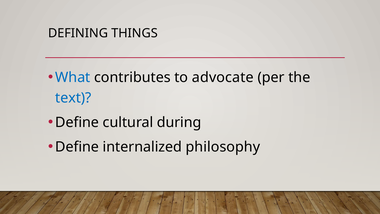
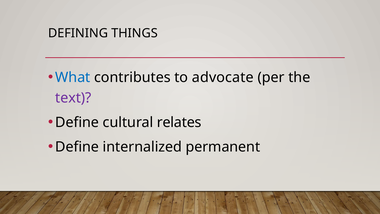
text colour: blue -> purple
during: during -> relates
philosophy: philosophy -> permanent
